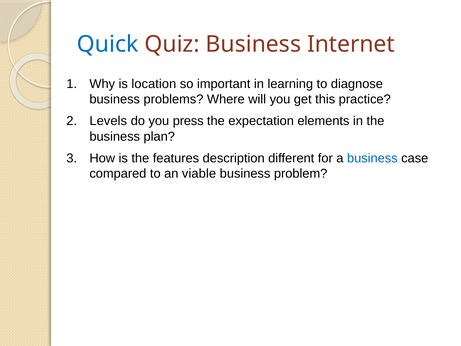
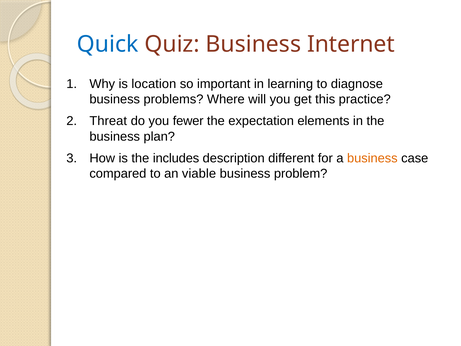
Levels: Levels -> Threat
press: press -> fewer
features: features -> includes
business at (372, 158) colour: blue -> orange
